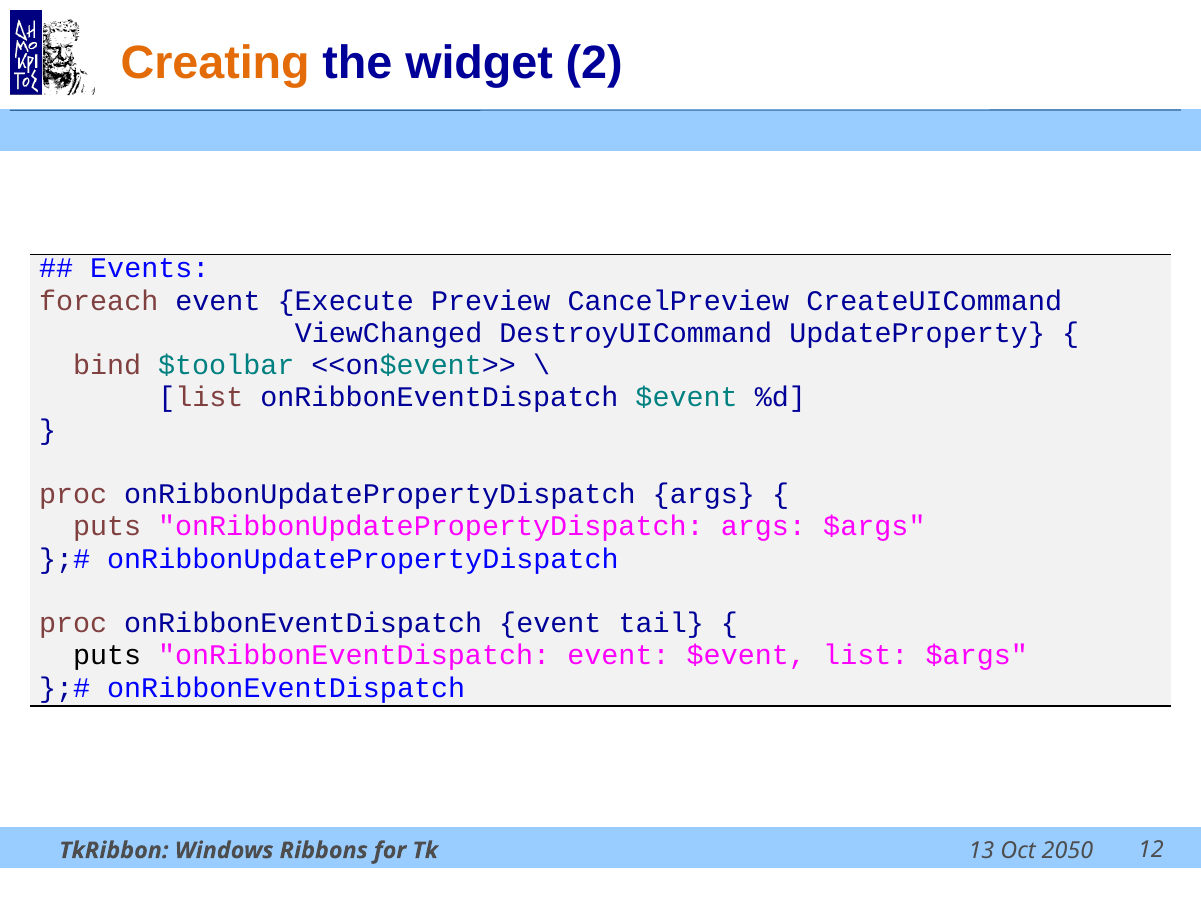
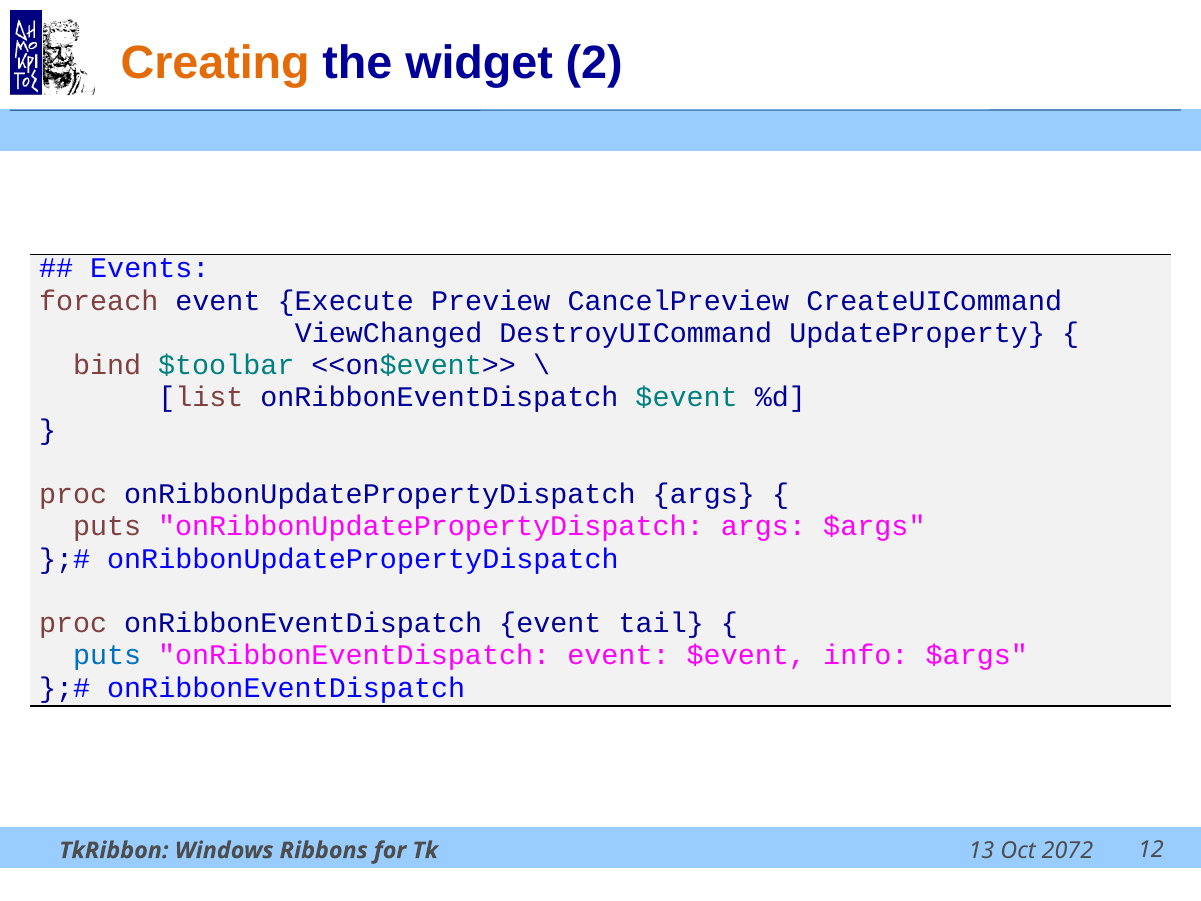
puts at (107, 655) colour: black -> blue
$event list: list -> info
2050: 2050 -> 2072
